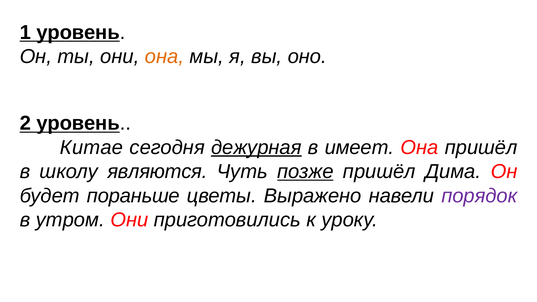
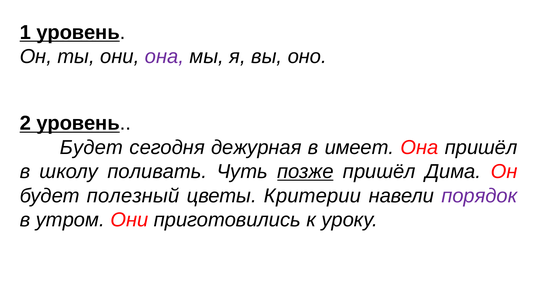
она at (164, 57) colour: orange -> purple
Китае at (92, 147): Китае -> Будет
дежурная underline: present -> none
являются: являются -> поливать
пораньше: пораньше -> полезный
Выражено: Выражено -> Критерии
